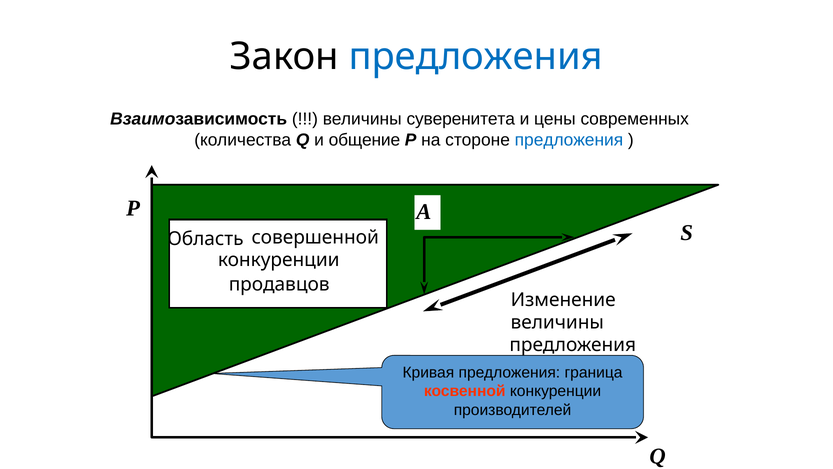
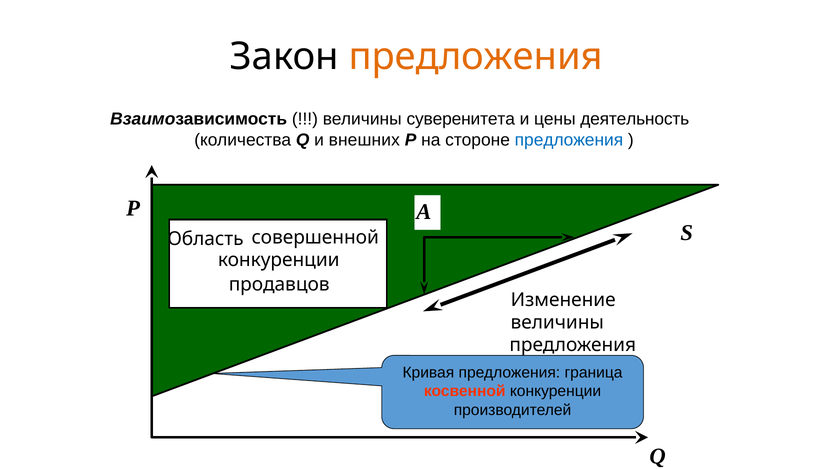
предложения at (476, 57) colour: blue -> orange
современных: современных -> деятельность
общение: общение -> внешних
